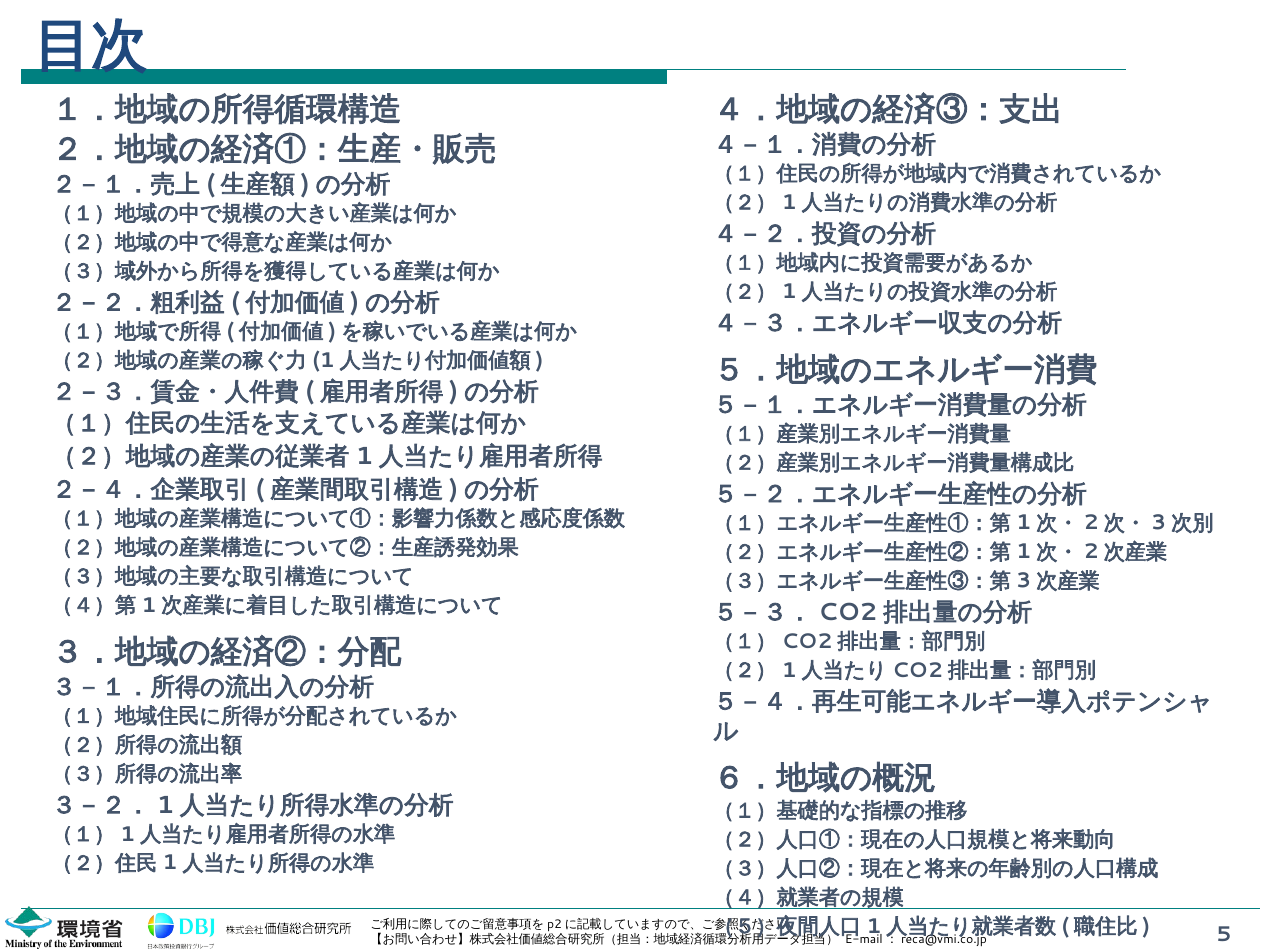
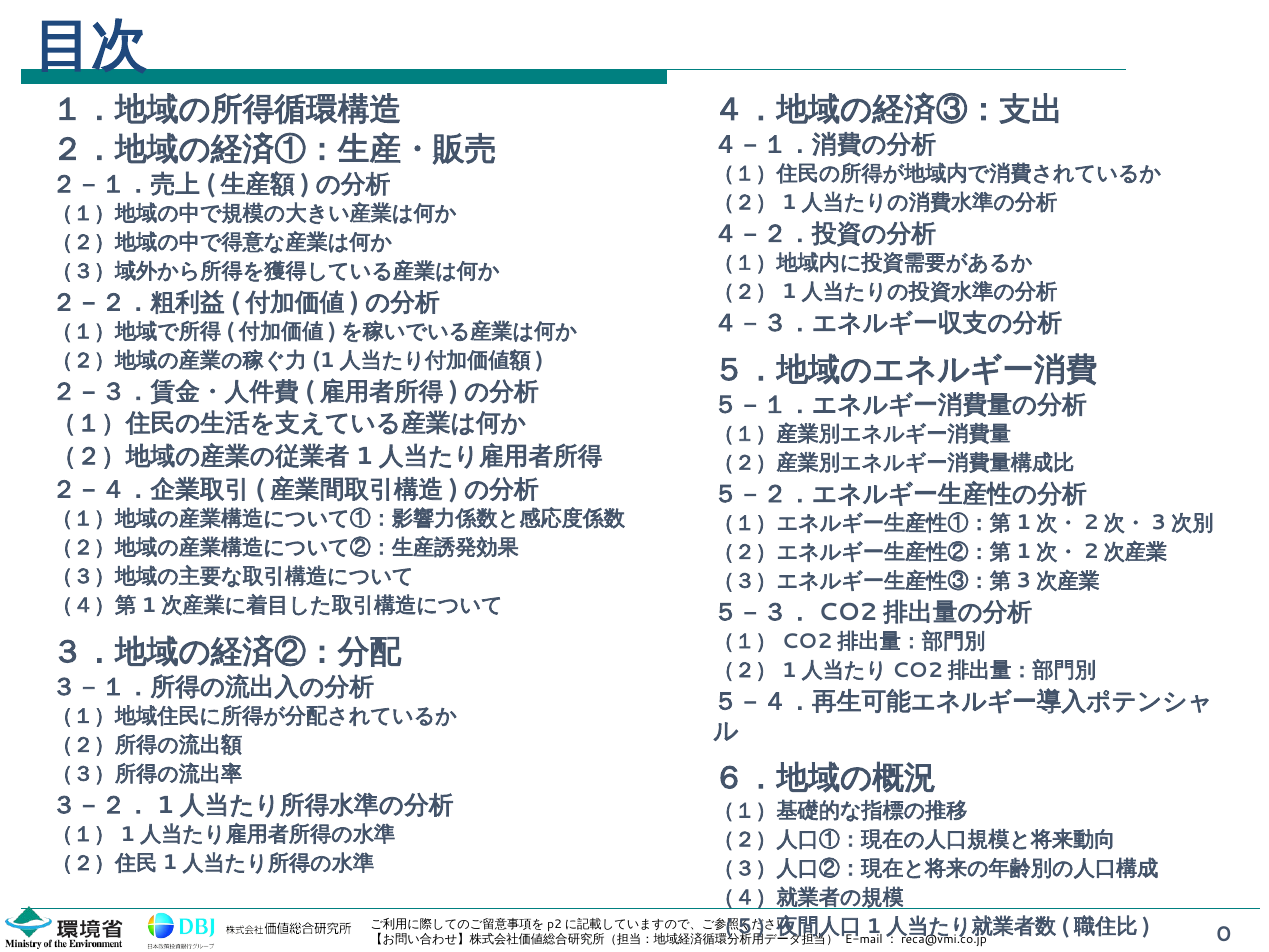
5: 5 -> 0
